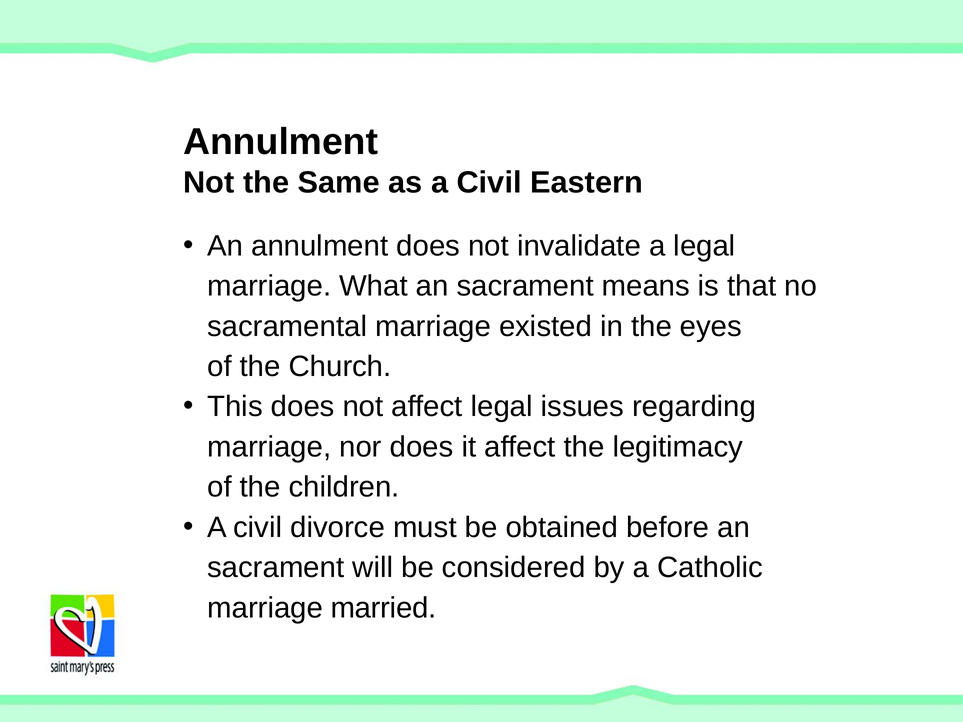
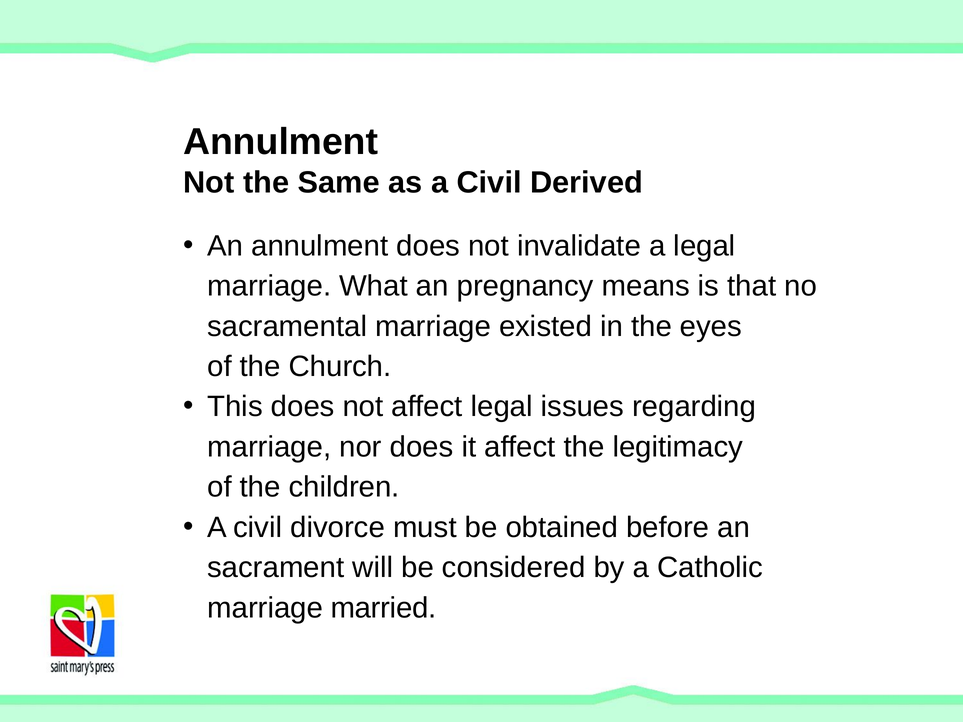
Eastern: Eastern -> Derived
What an sacrament: sacrament -> pregnancy
